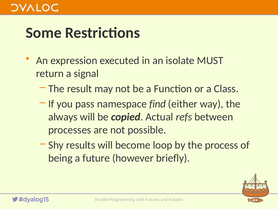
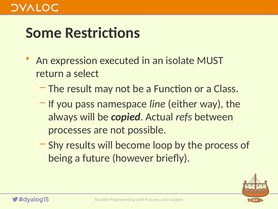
signal: signal -> select
find: find -> line
